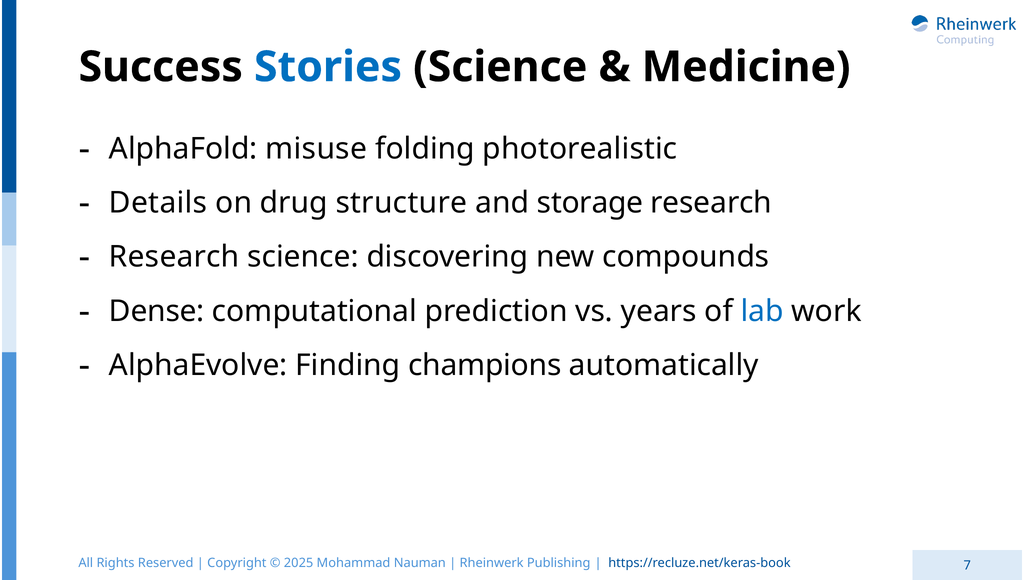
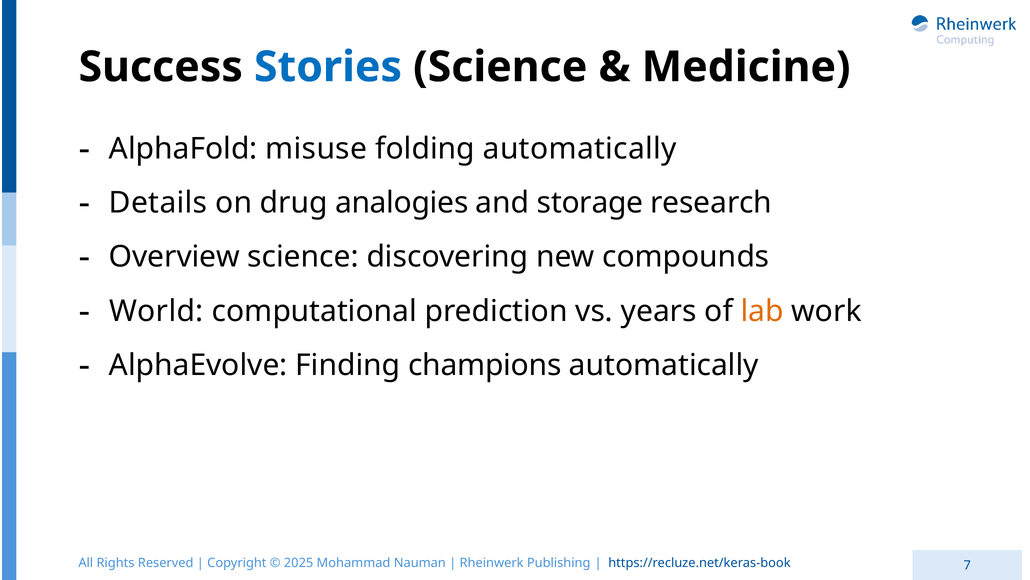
folding photorealistic: photorealistic -> automatically
structure: structure -> analogies
Research at (174, 257): Research -> Overview
Dense: Dense -> World
lab colour: blue -> orange
